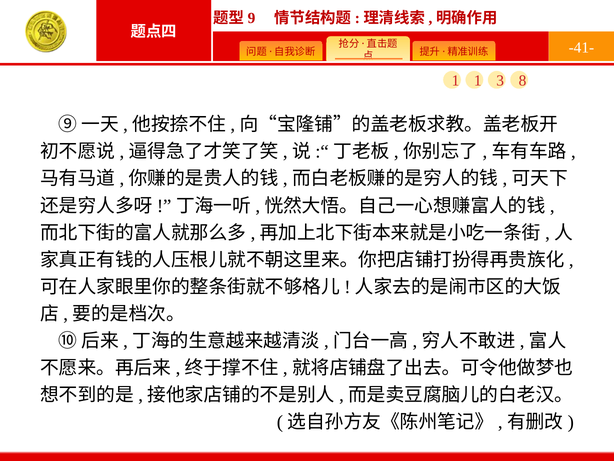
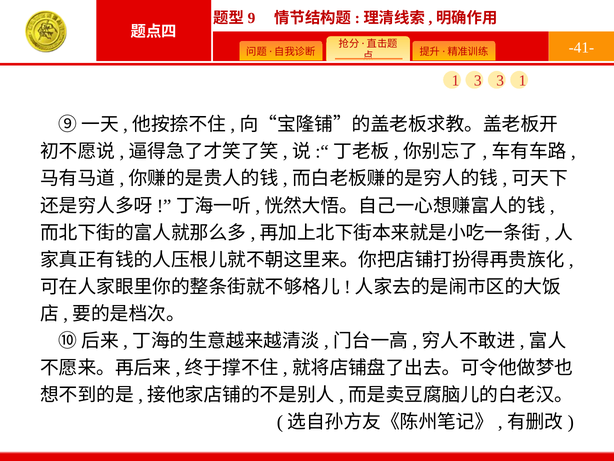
1 1: 1 -> 3
3 8: 8 -> 1
